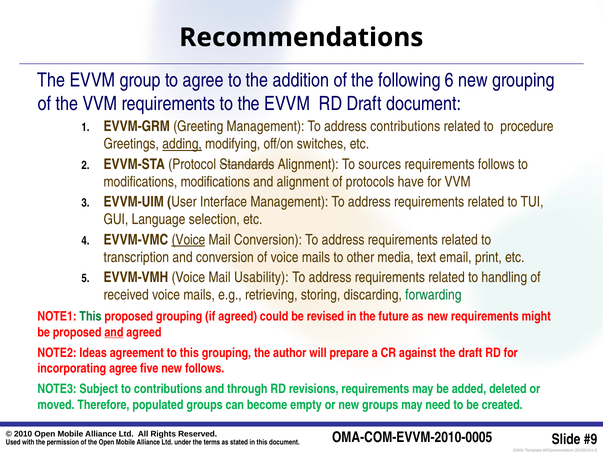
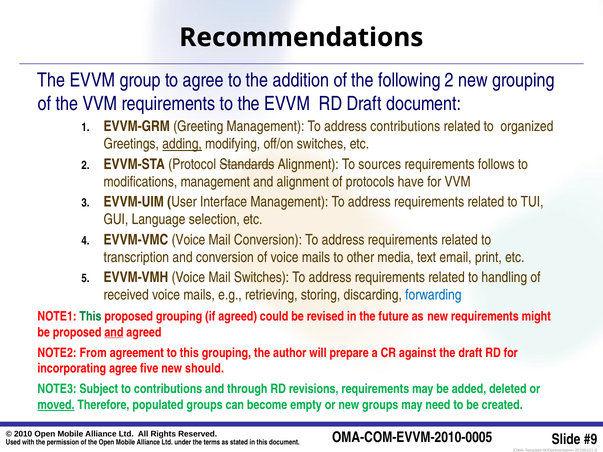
following 6: 6 -> 2
procedure: procedure -> organized
modifications modifications: modifications -> management
Voice at (188, 240) underline: present -> none
Mail Usability: Usability -> Switches
forwarding colour: green -> blue
Ideas: Ideas -> From
new follows: follows -> should
moved underline: none -> present
